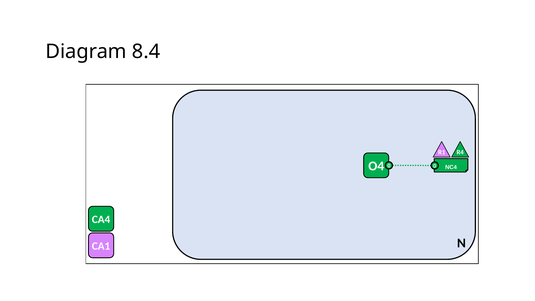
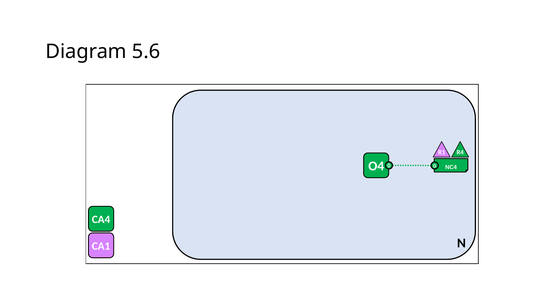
8.4: 8.4 -> 5.6
